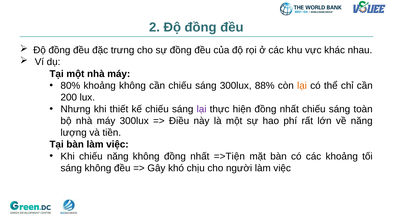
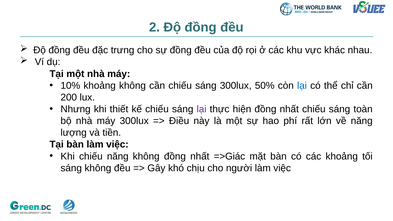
80%: 80% -> 10%
88%: 88% -> 50%
lại at (302, 86) colour: orange -> blue
=>Tiện: =>Tiện -> =>Giác
